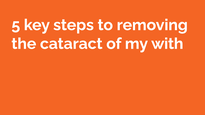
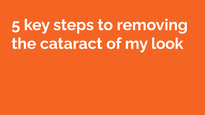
with: with -> look
